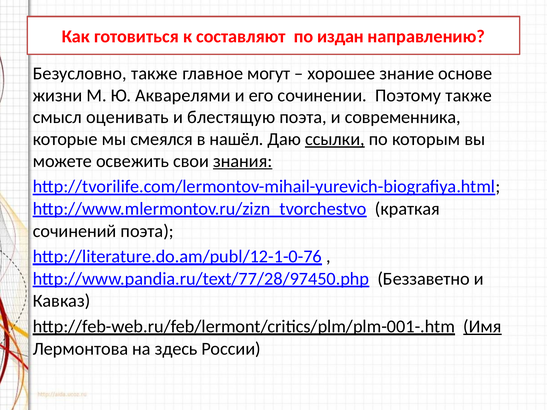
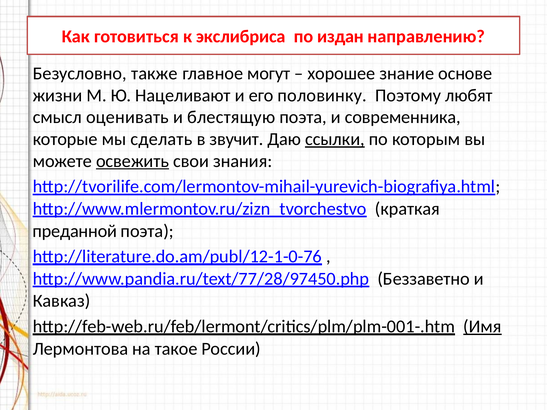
составляют: составляют -> экслибриса
Акварелями: Акварелями -> Нацеливают
сочинении: сочинении -> половинку
Поэтому также: также -> любят
смеялся: смеялся -> сделать
нашёл: нашёл -> звучит
освежить underline: none -> present
знания underline: present -> none
сочинений: сочинений -> преданной
здесь: здесь -> такое
